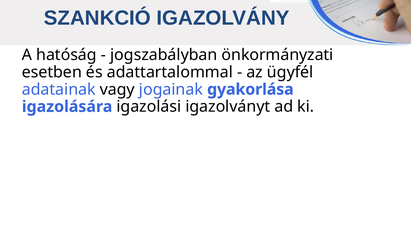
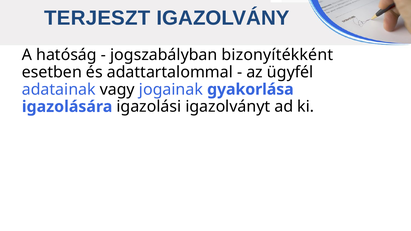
SZANKCIÓ: SZANKCIÓ -> TERJESZT
önkormányzati: önkormányzati -> bizonyítékként
